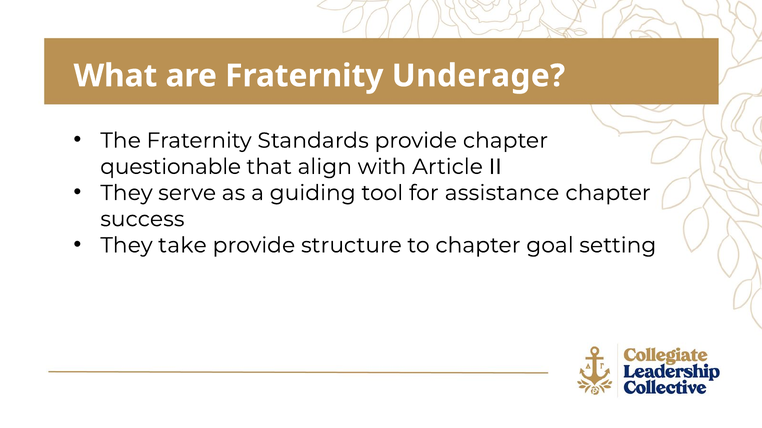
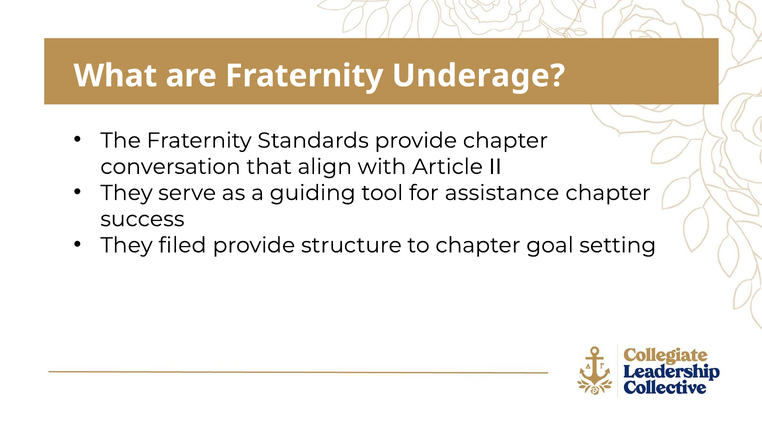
questionable: questionable -> conversation
take: take -> filed
